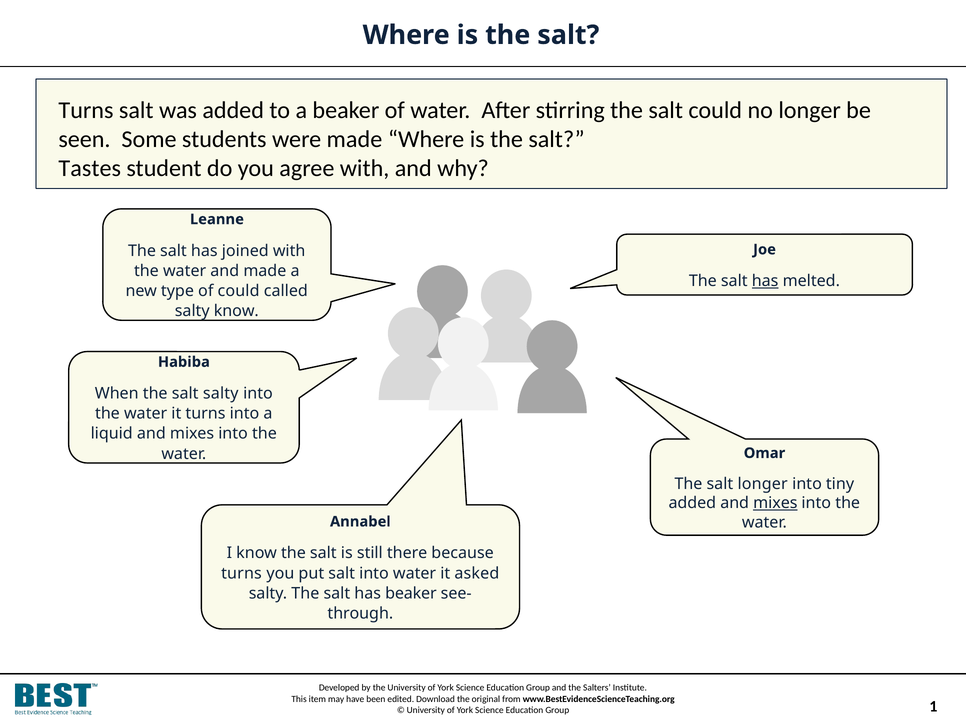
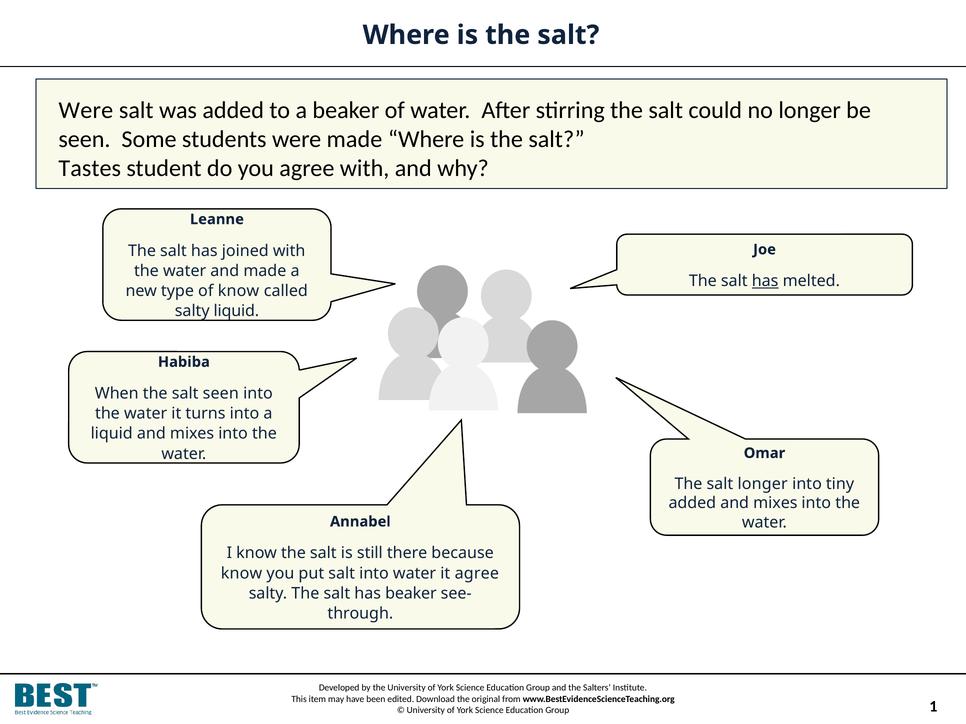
Turns at (86, 110): Turns -> Were
of could: could -> know
salty know: know -> liquid
salt salty: salty -> seen
mixes at (775, 503) underline: present -> none
turns at (241, 574): turns -> know
it asked: asked -> agree
